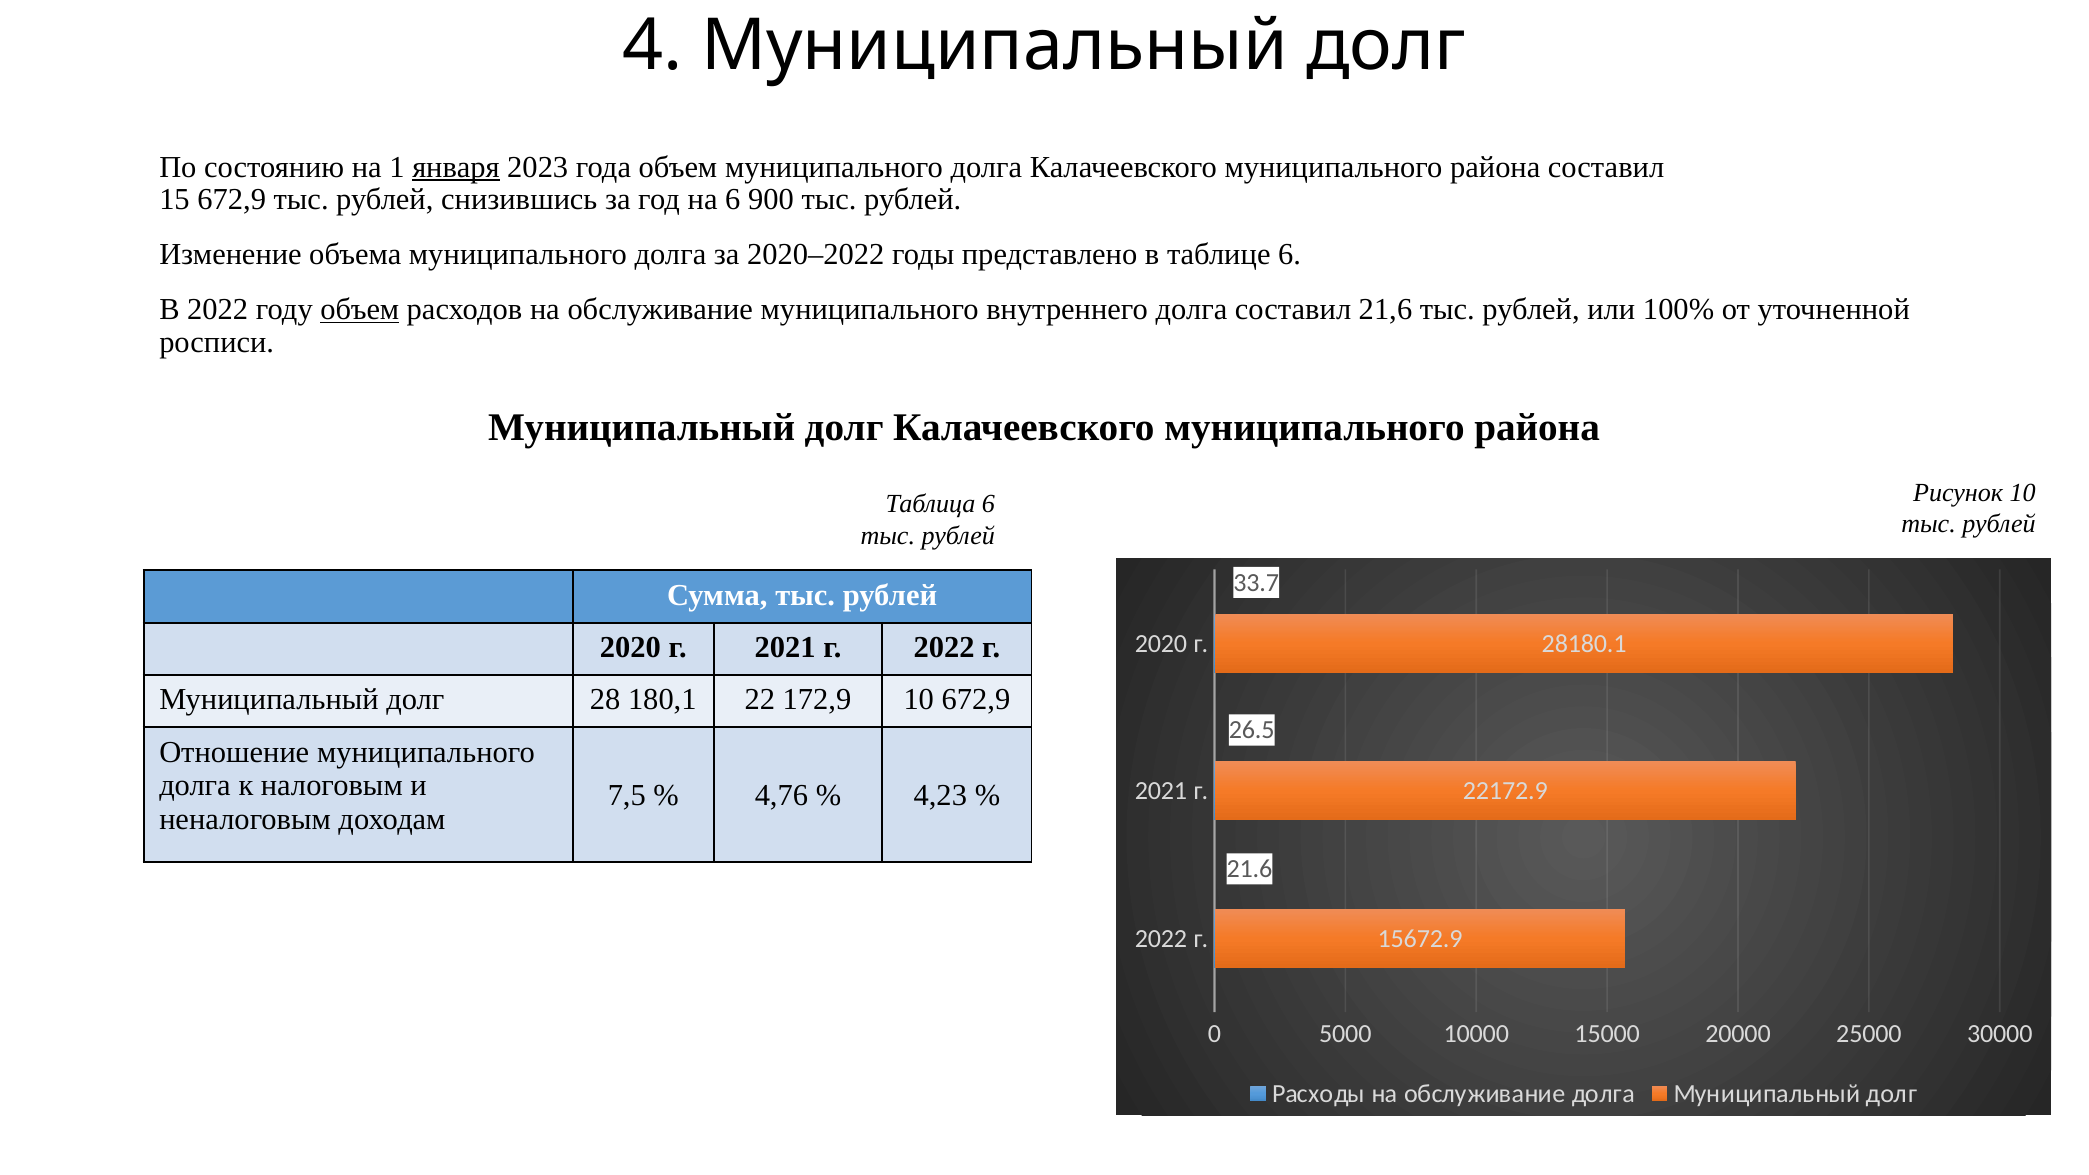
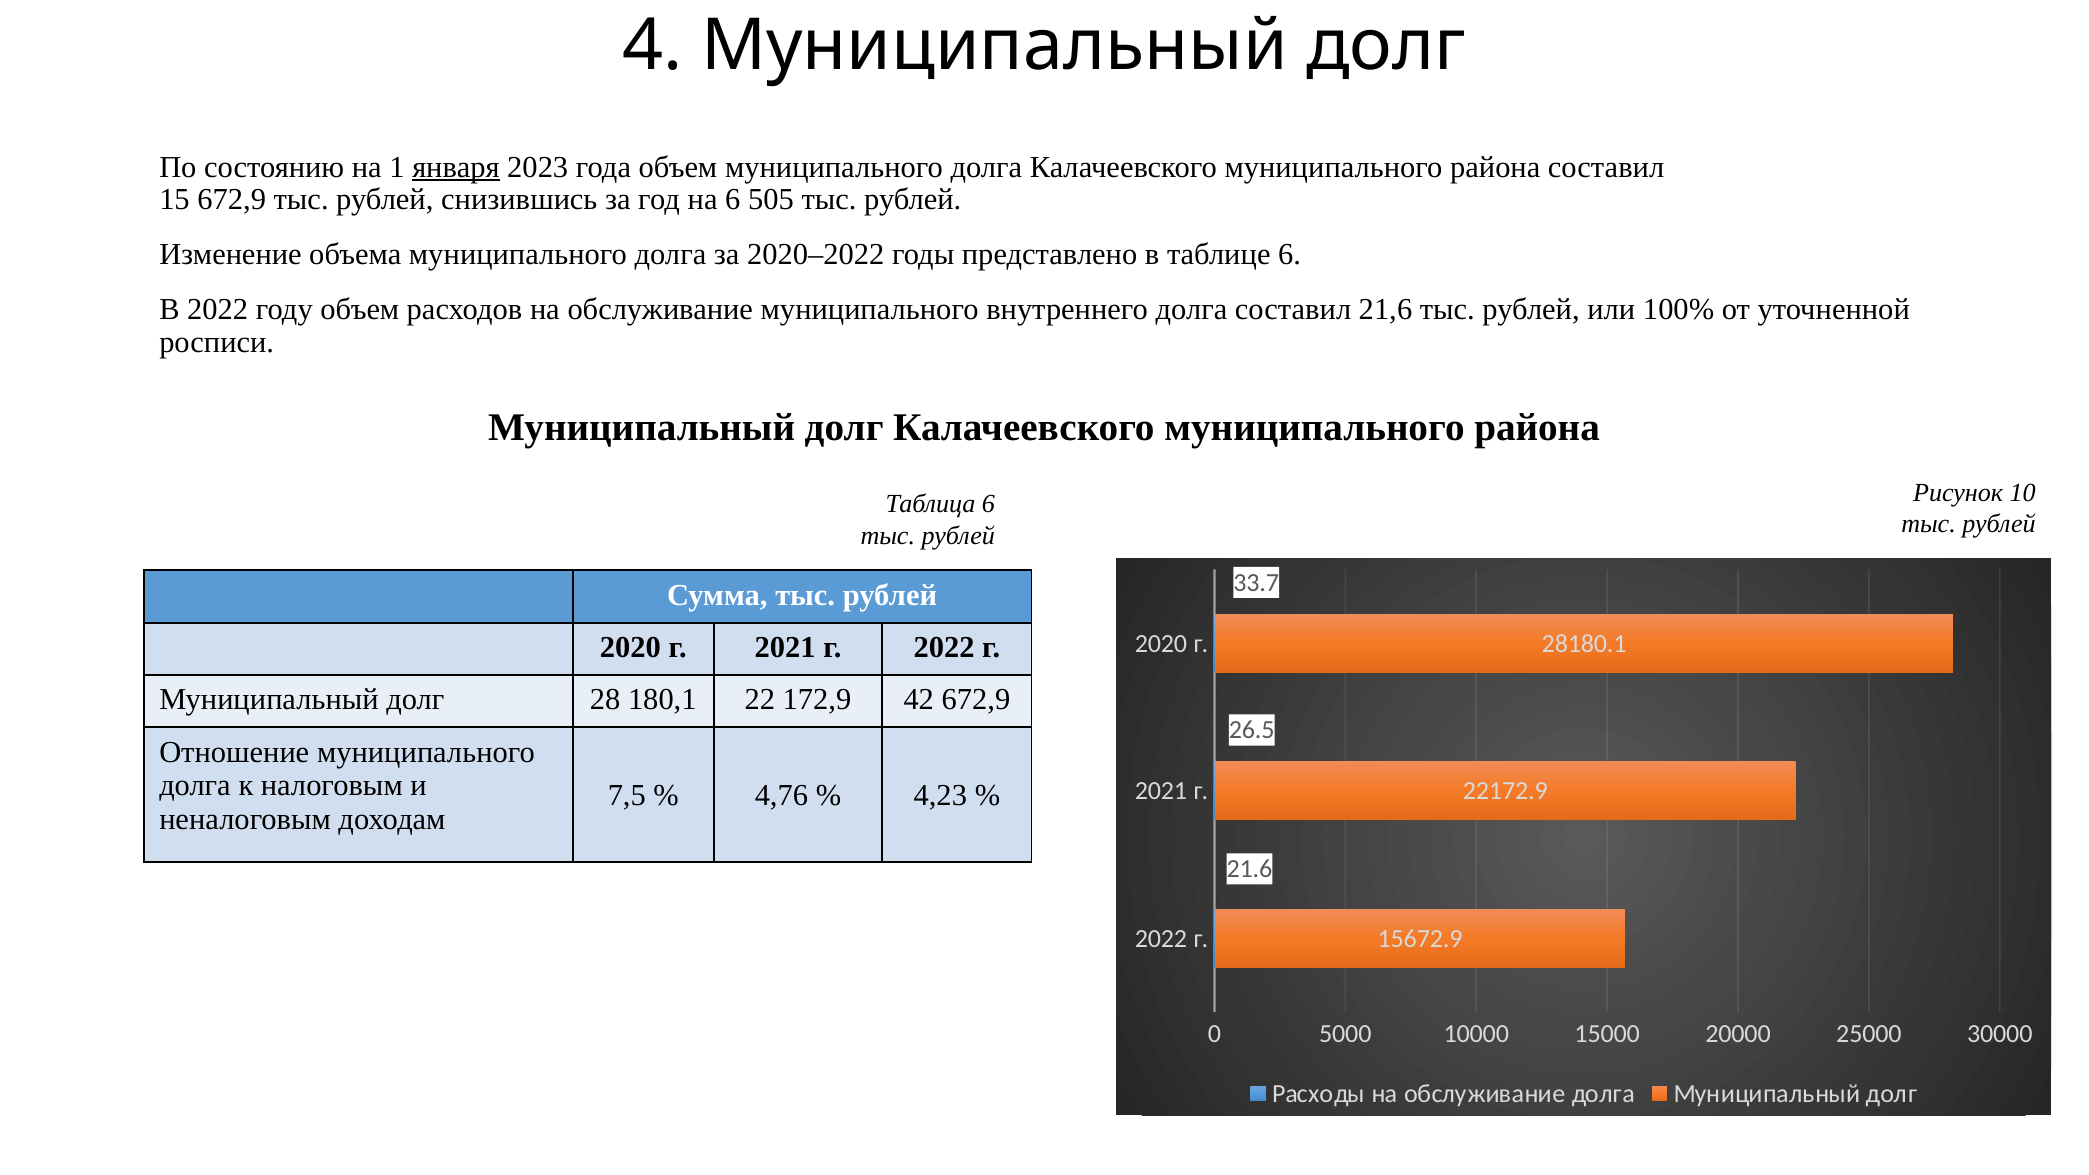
900: 900 -> 505
объем at (360, 309) underline: present -> none
172,9 10: 10 -> 42
